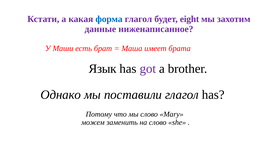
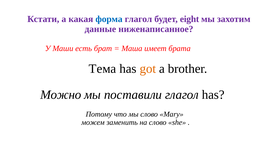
Язык: Язык -> Тема
got colour: purple -> orange
Однако: Однако -> Можно
